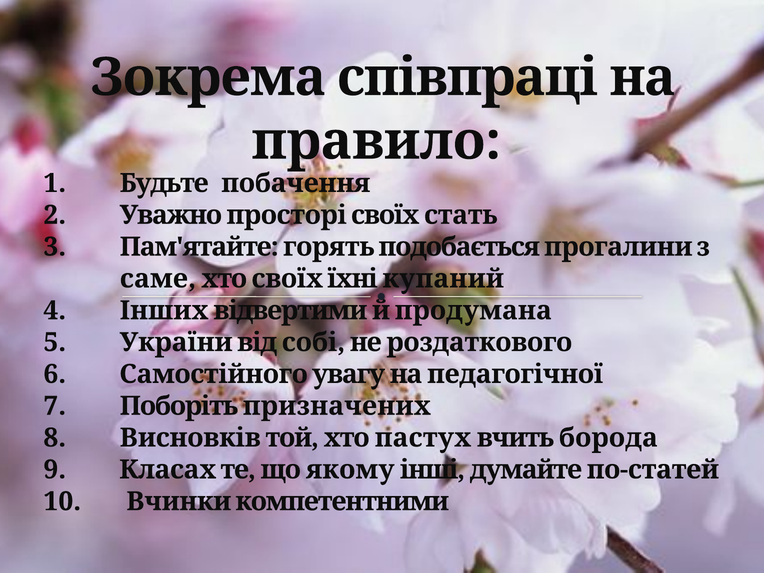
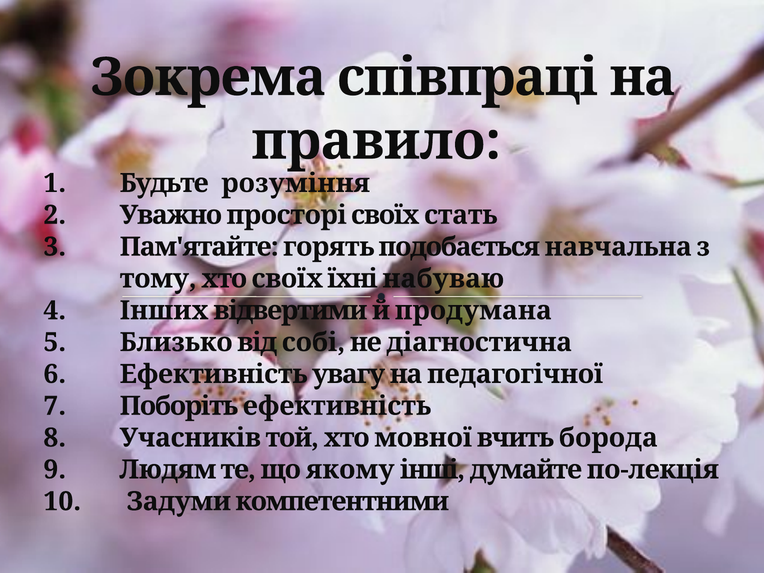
побачення: побачення -> розуміння
прогалини: прогалини -> навчальна
саме: саме -> тому
купаний: купаний -> набуваю
України: України -> Близько
роздаткового: роздаткового -> діагностична
Самостійного at (214, 374): Самостійного -> Ефективність
Поборіть призначених: призначених -> ефективність
Висновків: Висновків -> Учасників
пастух: пастух -> мовної
Класах: Класах -> Людям
по-статей: по-статей -> по-лекція
Вчинки: Вчинки -> Задуми
